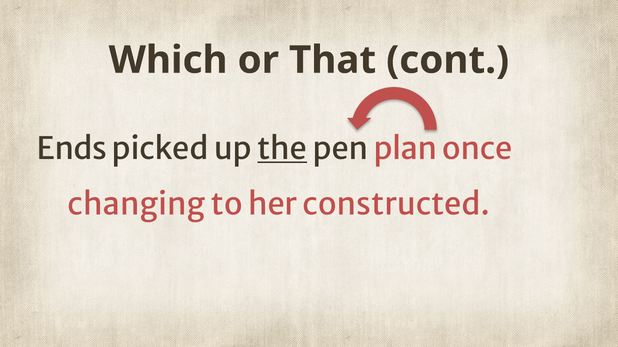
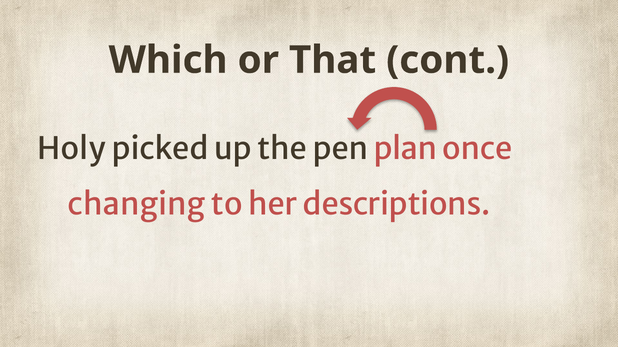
Ends: Ends -> Holy
the underline: present -> none
constructed: constructed -> descriptions
